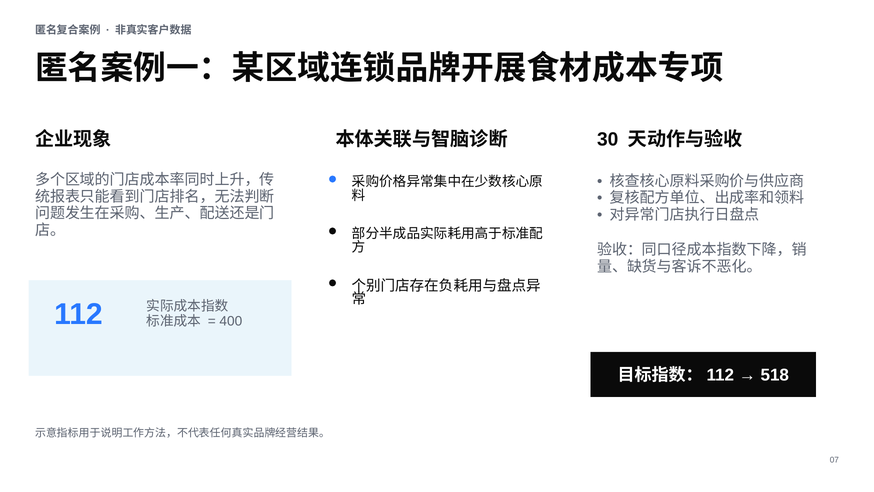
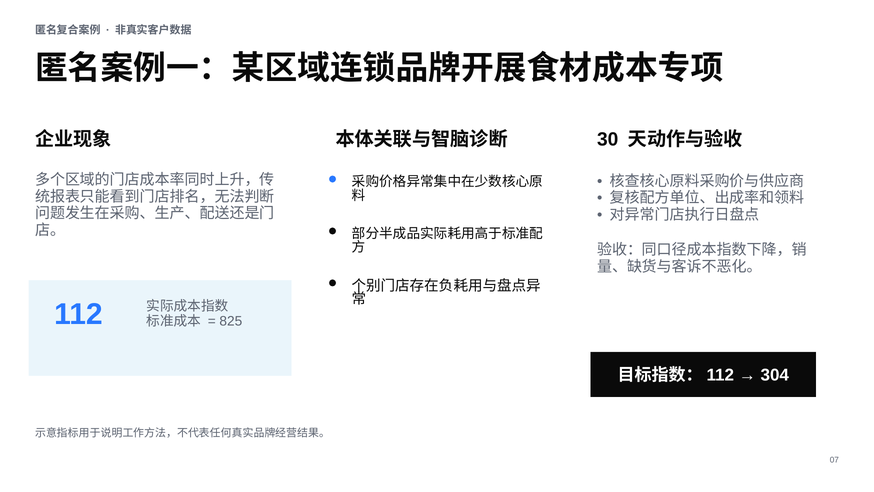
400: 400 -> 825
518: 518 -> 304
